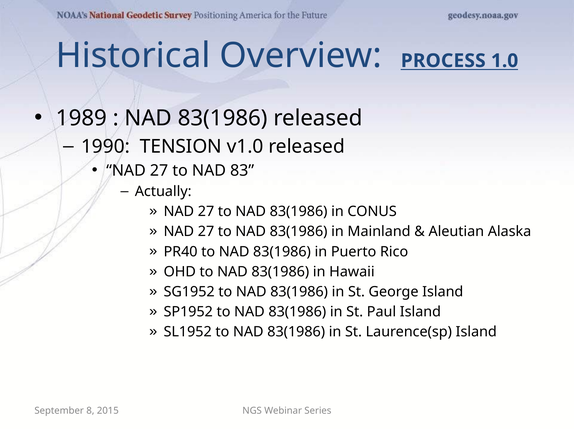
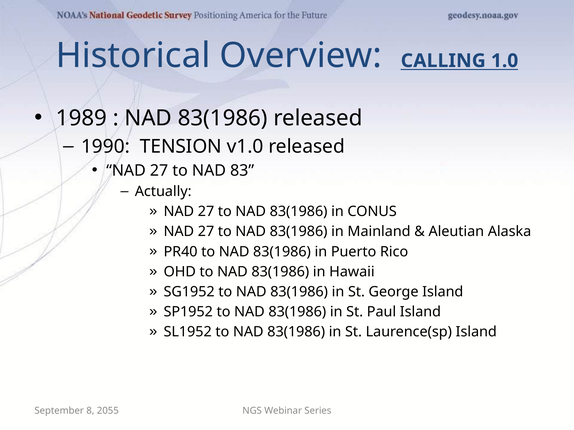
PROCESS: PROCESS -> CALLING
2015: 2015 -> 2055
